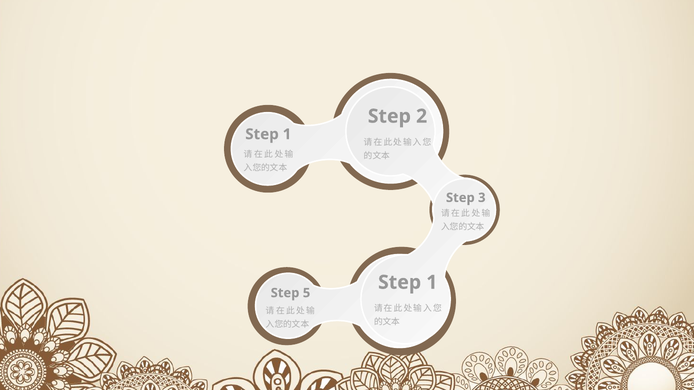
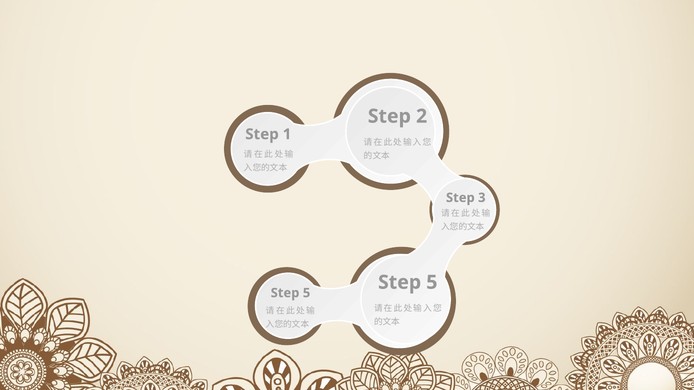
1 at (432, 283): 1 -> 5
